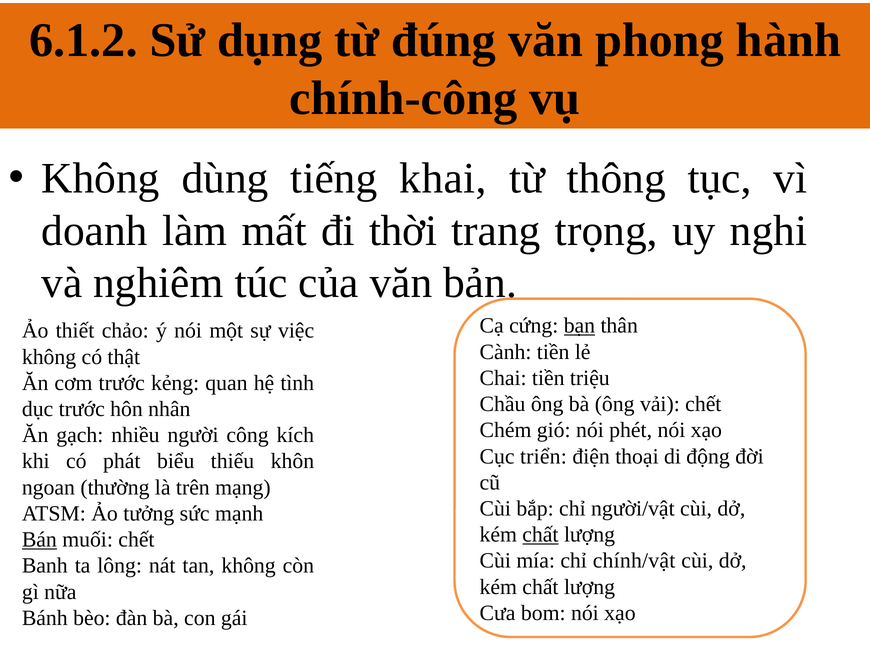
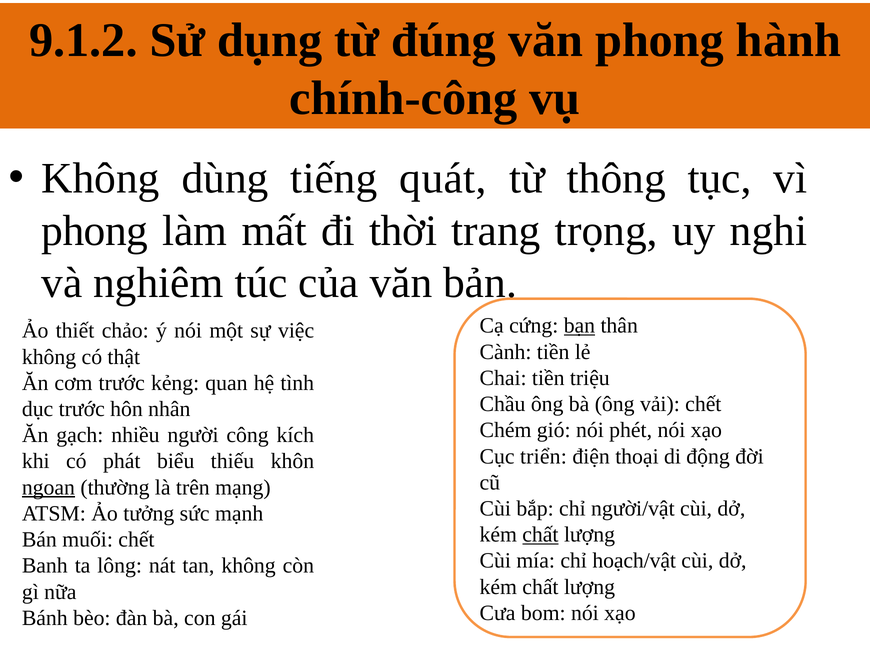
6.1.2: 6.1.2 -> 9.1.2
khai: khai -> quát
doanh at (94, 231): doanh -> phong
ngoan underline: none -> present
Bán underline: present -> none
chính/vật: chính/vật -> hoạch/vật
